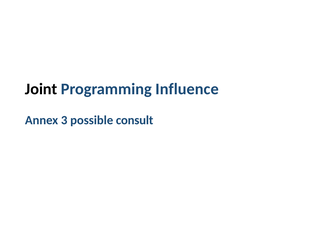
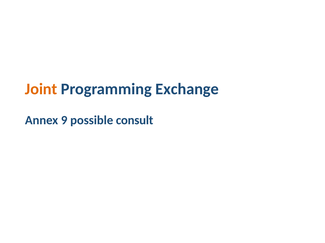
Joint colour: black -> orange
Influence: Influence -> Exchange
Annex 3: 3 -> 9
